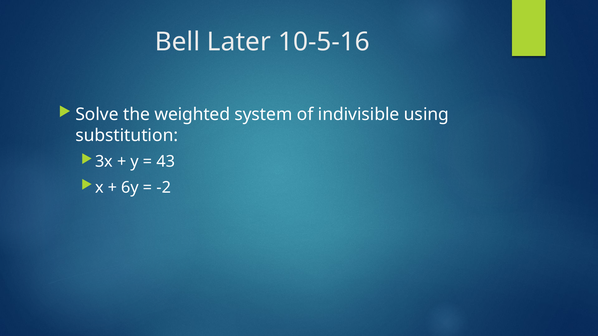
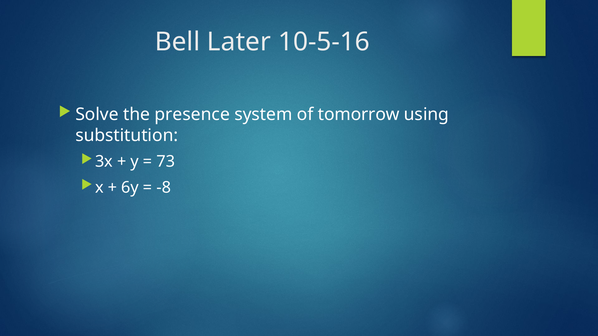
weighted: weighted -> presence
indivisible: indivisible -> tomorrow
43: 43 -> 73
-2: -2 -> -8
